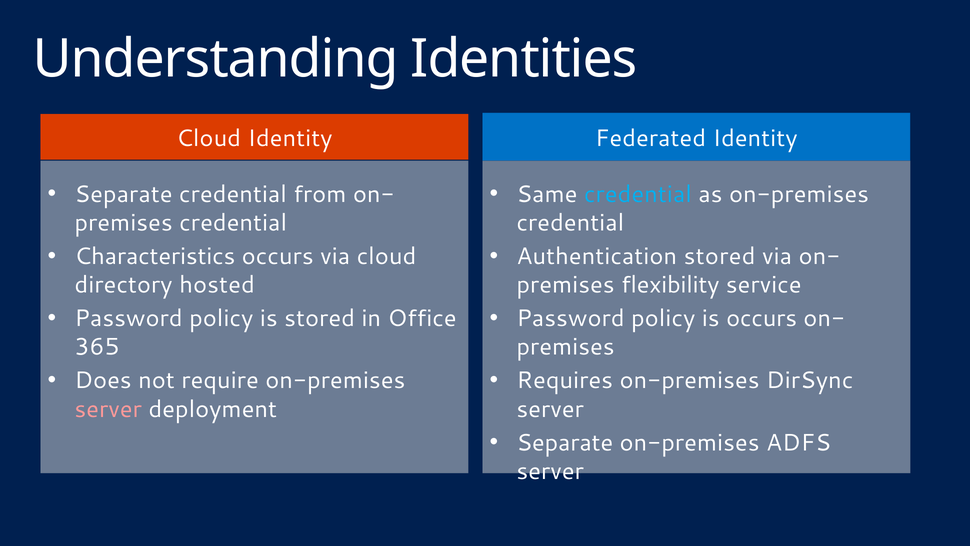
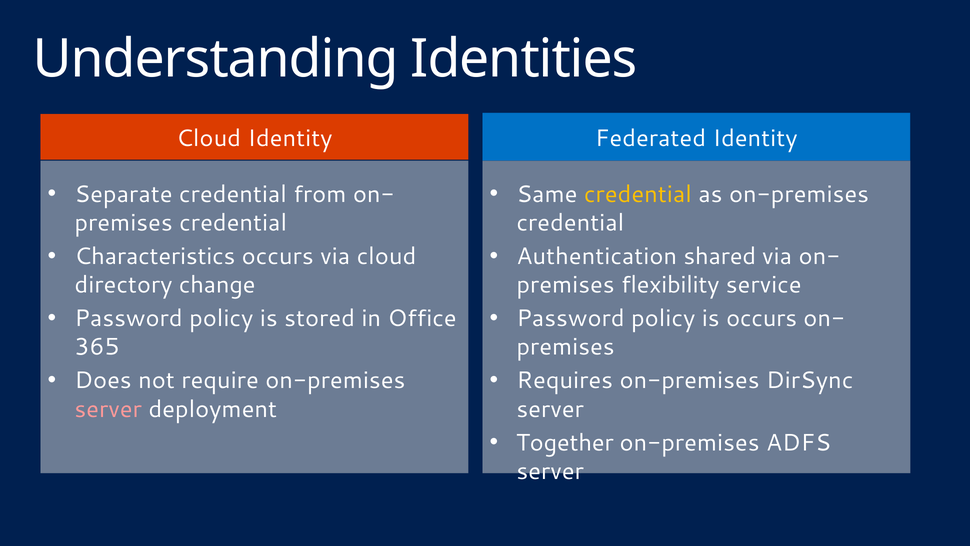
credential at (638, 194) colour: light blue -> yellow
Authentication stored: stored -> shared
hosted: hosted -> change
Separate at (565, 442): Separate -> Together
